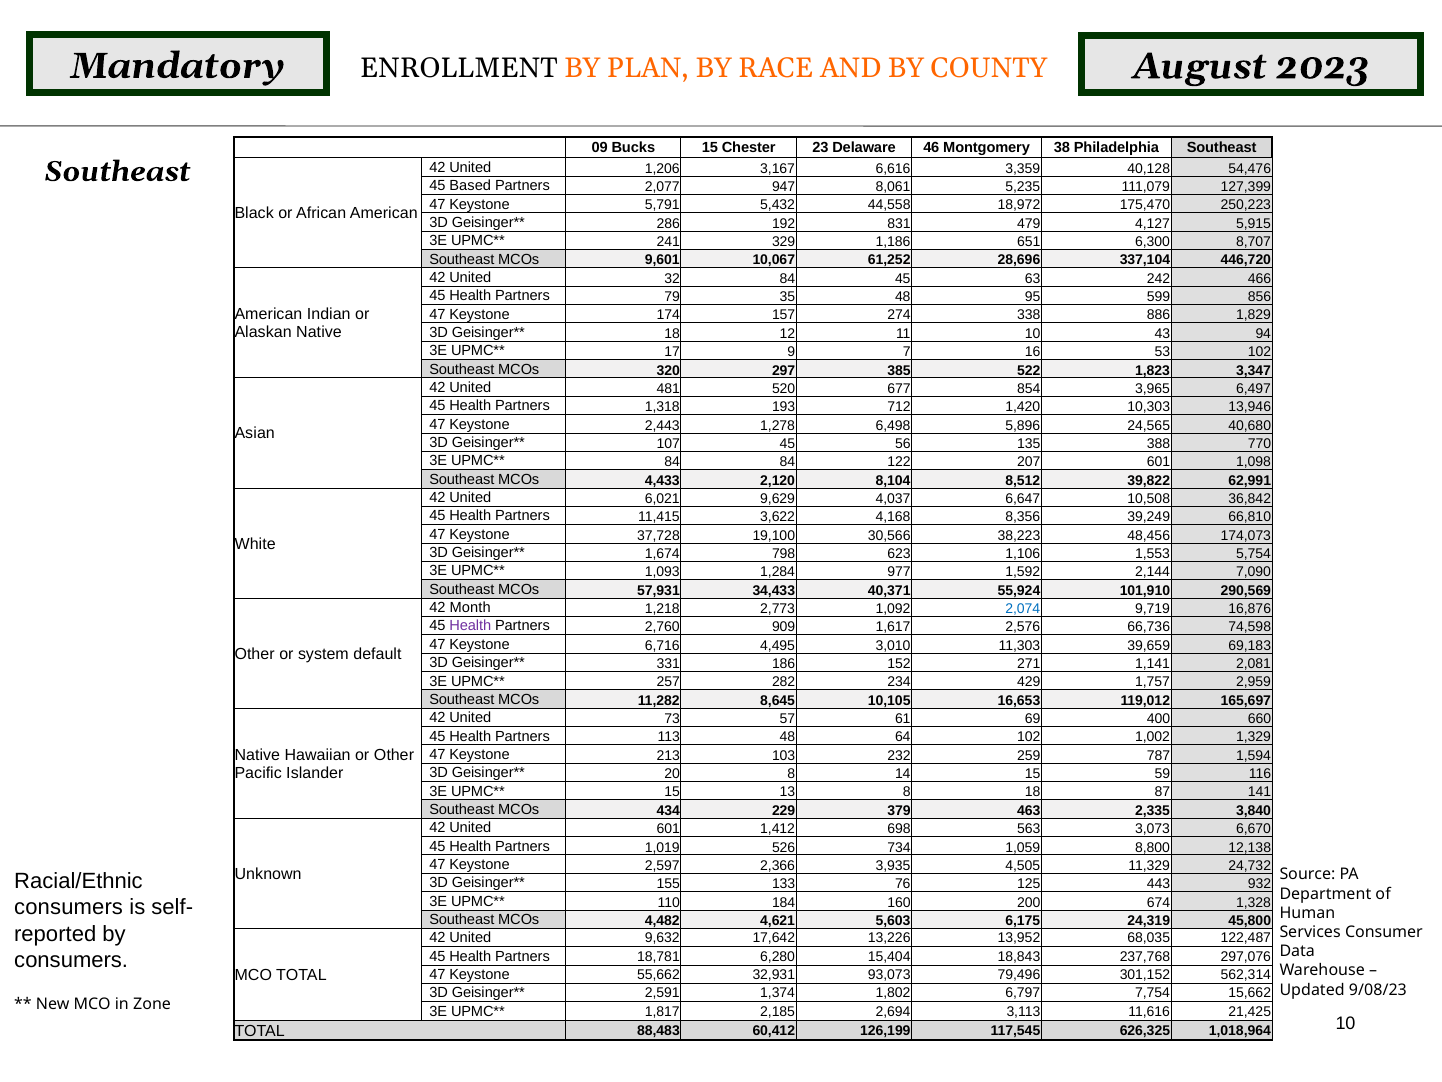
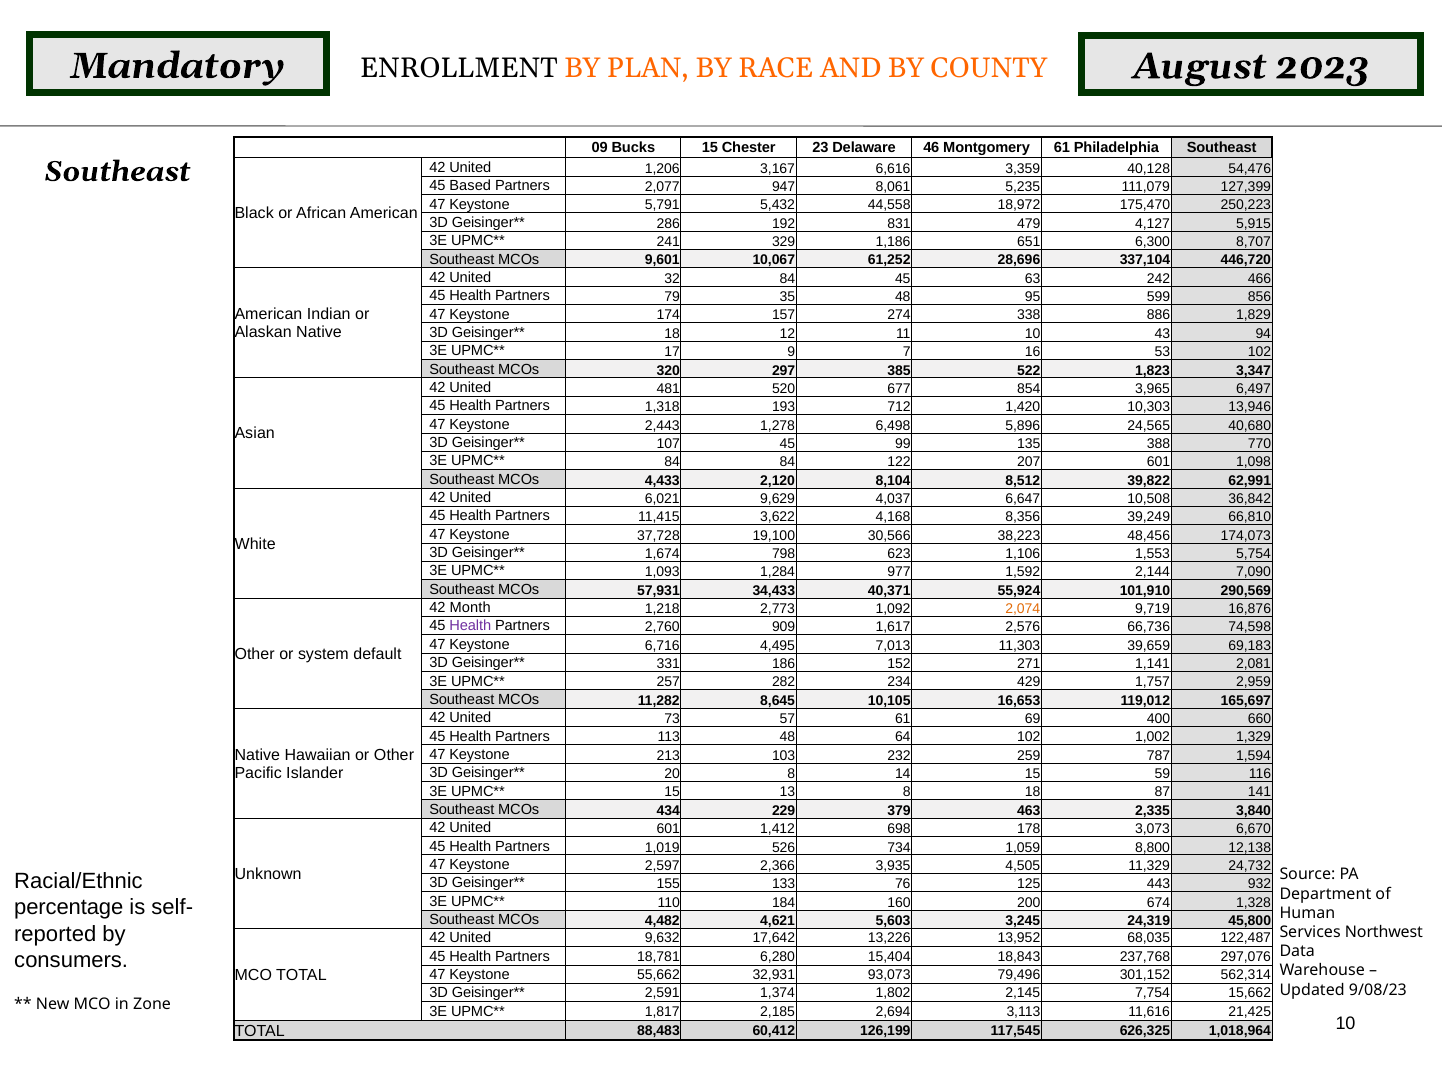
Montgomery 38: 38 -> 61
56: 56 -> 99
2,074 colour: blue -> orange
3,010: 3,010 -> 7,013
563: 563 -> 178
consumers at (69, 907): consumers -> percentage
6,175: 6,175 -> 3,245
Consumer: Consumer -> Northwest
6,797: 6,797 -> 2,145
